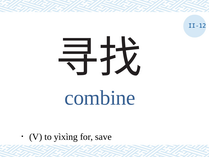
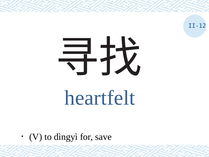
combine: combine -> heartfelt
yìxìng: yìxìng -> dìngyì
